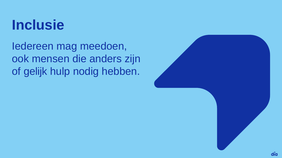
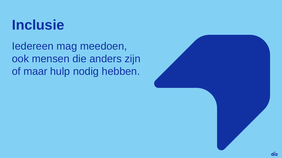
gelijk: gelijk -> maar
